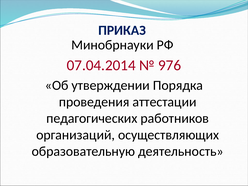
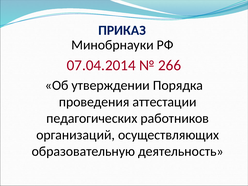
976: 976 -> 266
